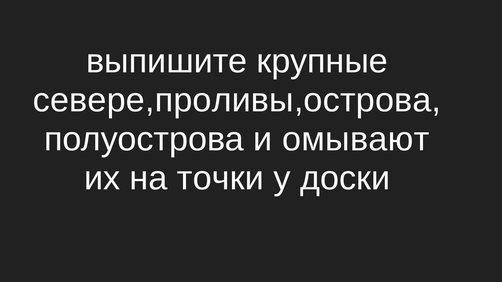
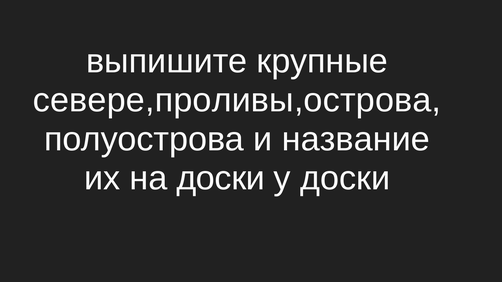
омывают: омывают -> название
на точки: точки -> доски
